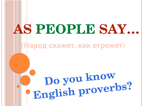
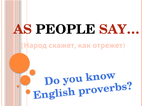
PEOPLE colour: green -> black
